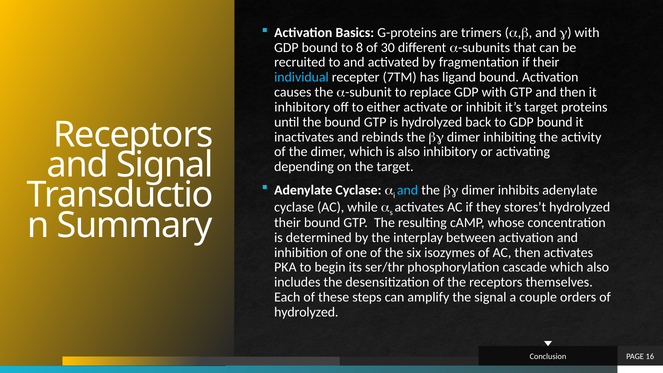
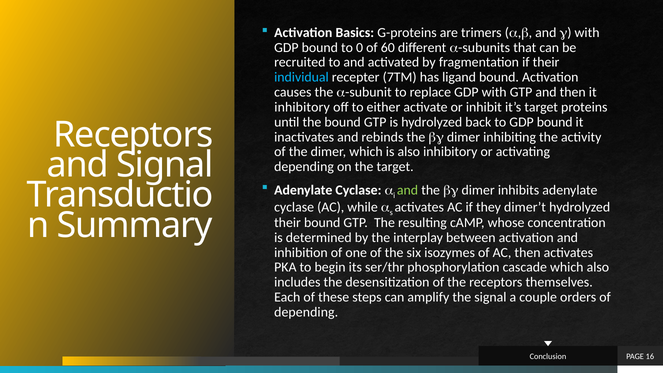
8: 8 -> 0
30: 30 -> 60
and at (408, 190) colour: light blue -> light green
stores’t: stores’t -> dimer’t
hydrolyzed at (306, 312): hydrolyzed -> depending
